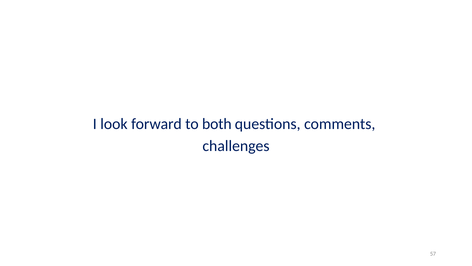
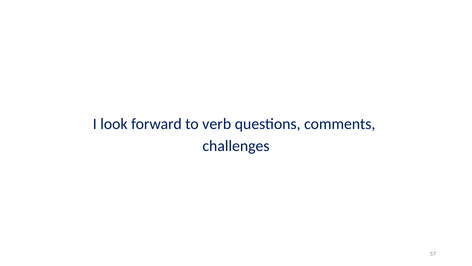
both: both -> verb
